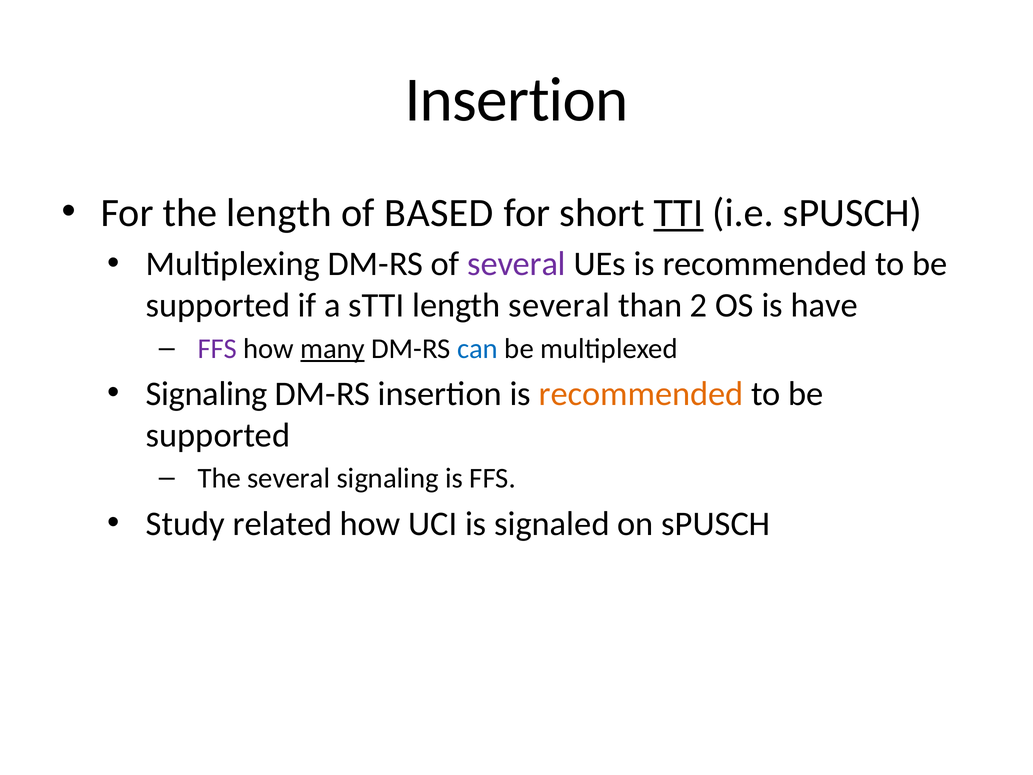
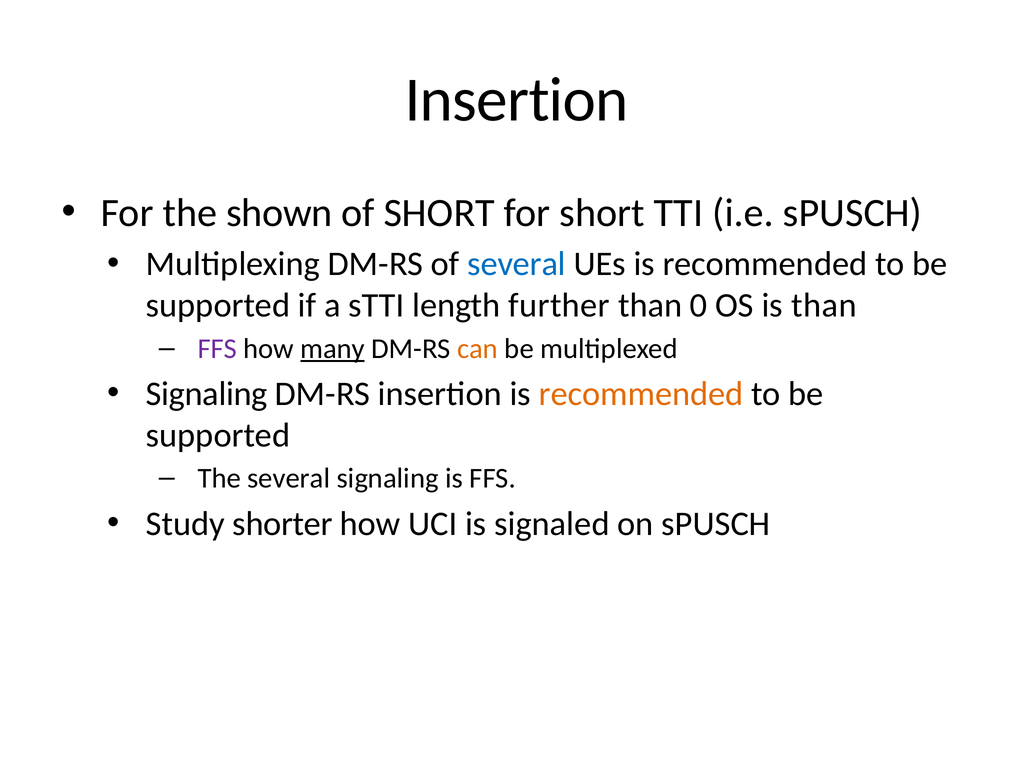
the length: length -> shown
of BASED: BASED -> SHORT
TTI underline: present -> none
several at (517, 264) colour: purple -> blue
length several: several -> further
2: 2 -> 0
is have: have -> than
can colour: blue -> orange
related: related -> shorter
